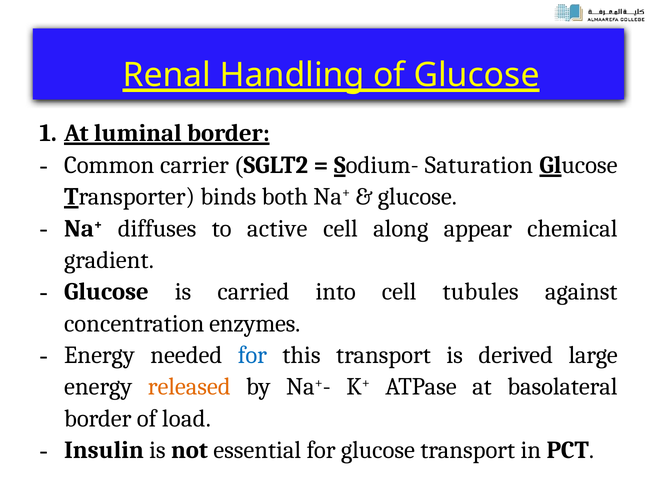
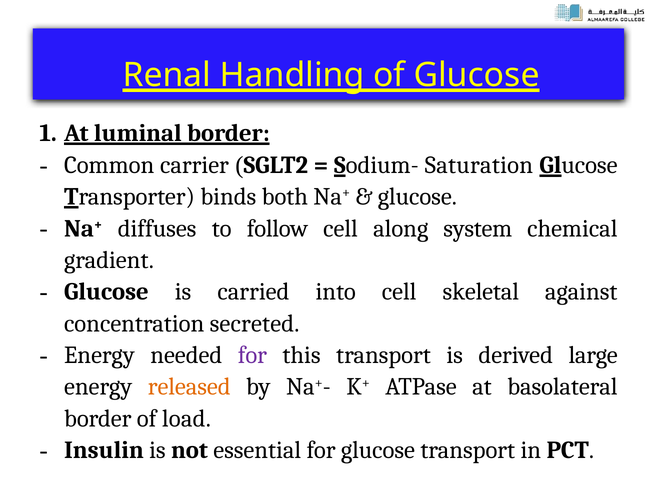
active: active -> follow
appear: appear -> system
tubules: tubules -> skeletal
enzymes: enzymes -> secreted
for at (252, 356) colour: blue -> purple
